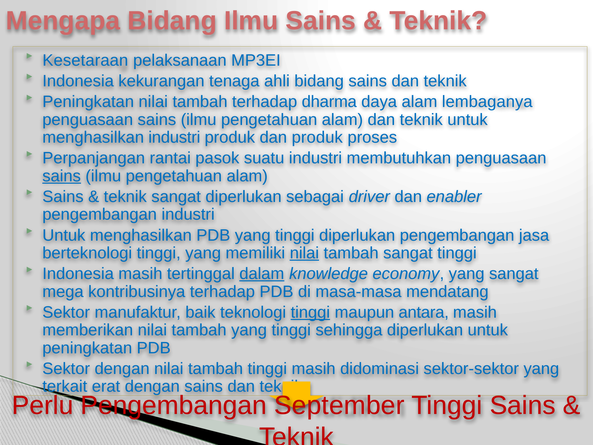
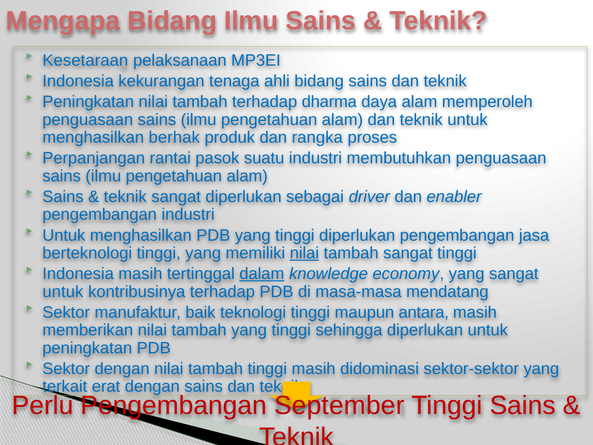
lembaganya: lembaganya -> memperoleh
menghasilkan industri: industri -> berhak
dan produk: produk -> rangka
sains at (62, 176) underline: present -> none
mega at (63, 291): mega -> untuk
tinggi at (310, 312) underline: present -> none
